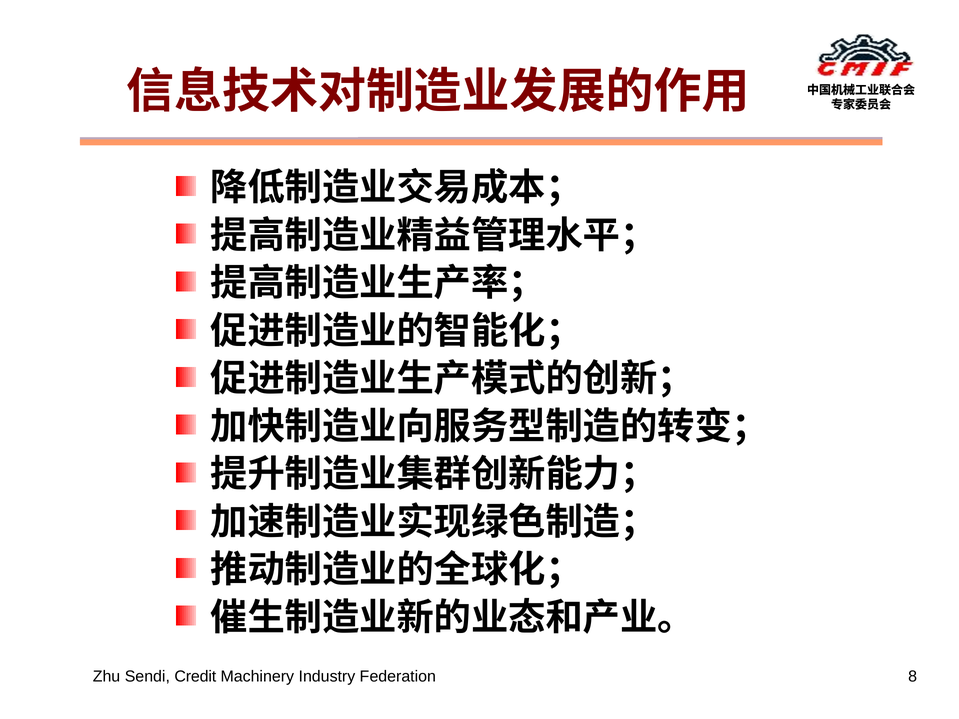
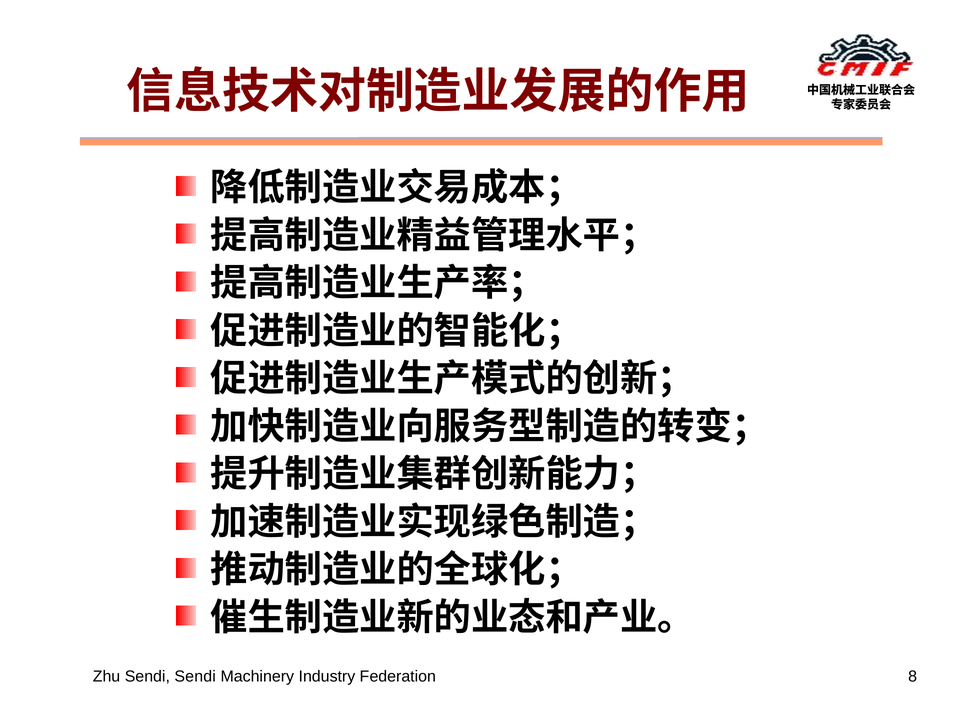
Sendi Credit: Credit -> Sendi
